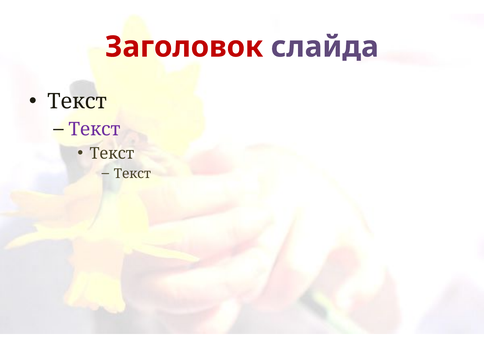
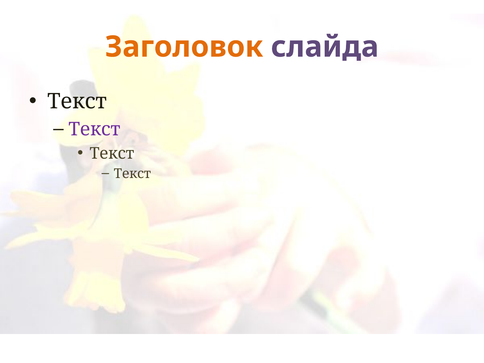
Заголовок colour: red -> orange
